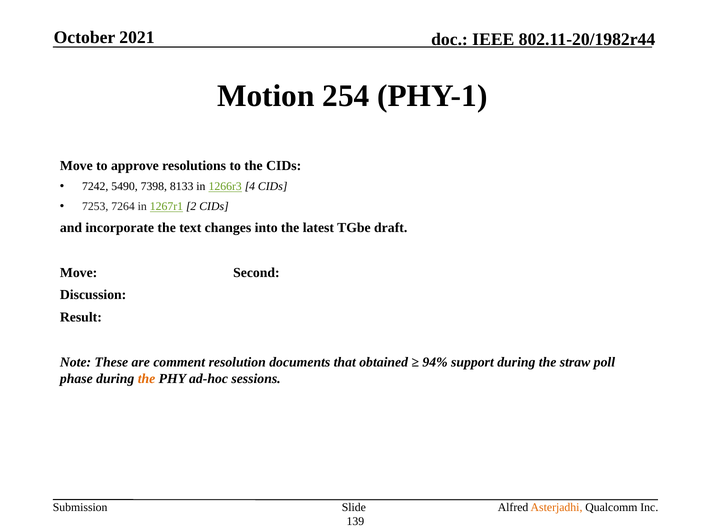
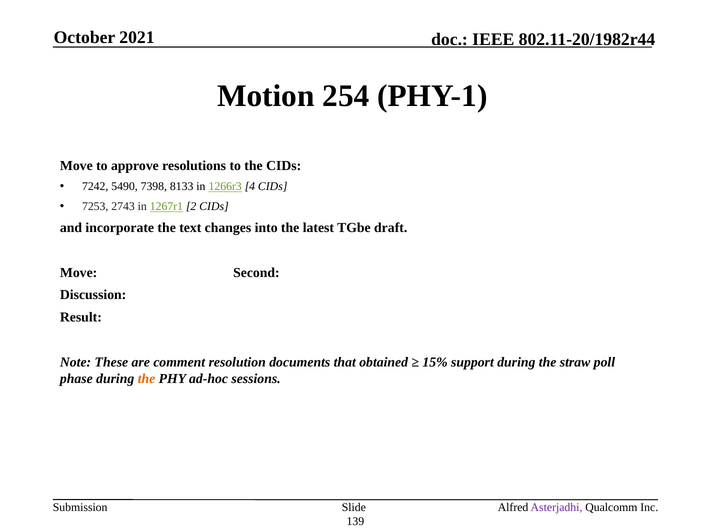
7264: 7264 -> 2743
94%: 94% -> 15%
Asterjadhi colour: orange -> purple
